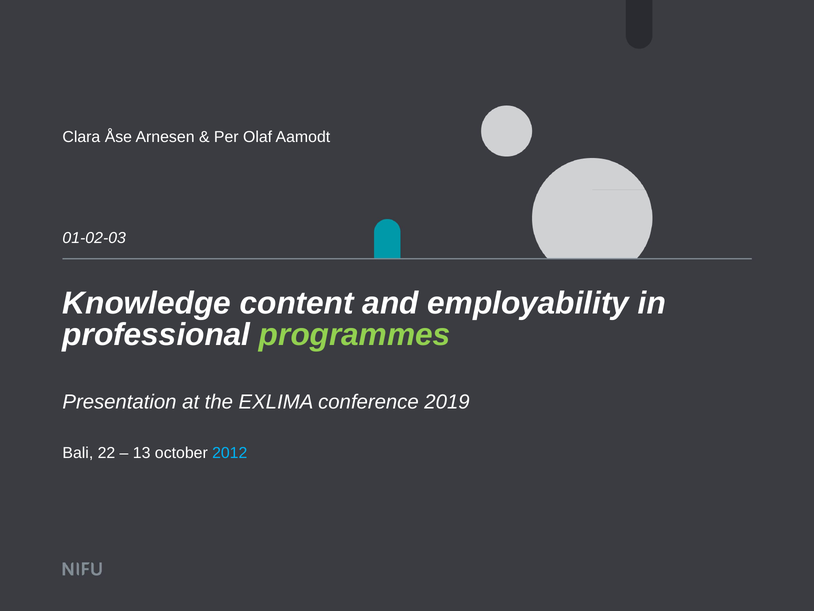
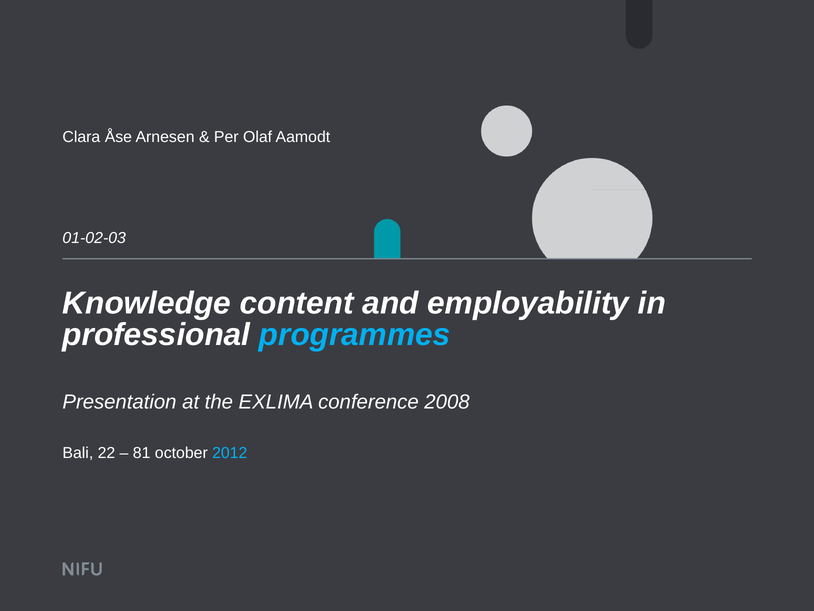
programmes colour: light green -> light blue
2019: 2019 -> 2008
13: 13 -> 81
